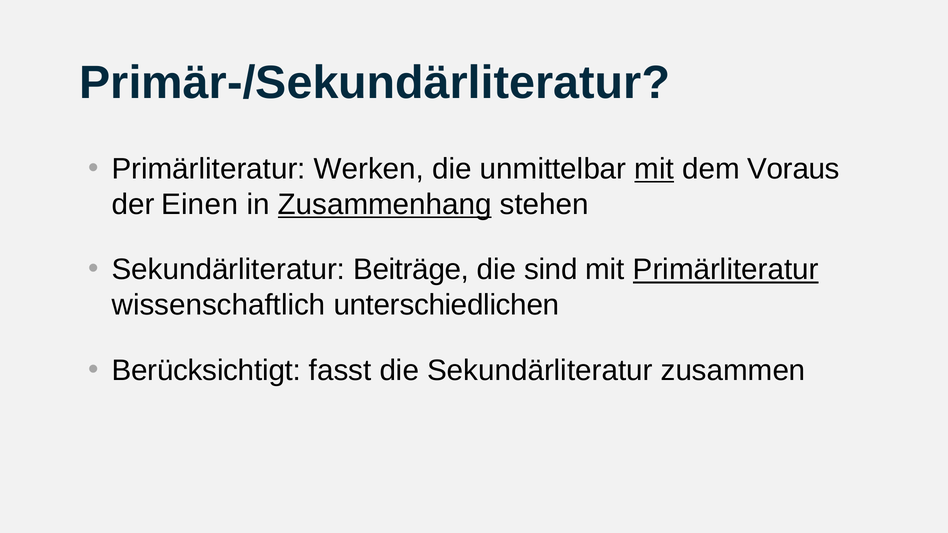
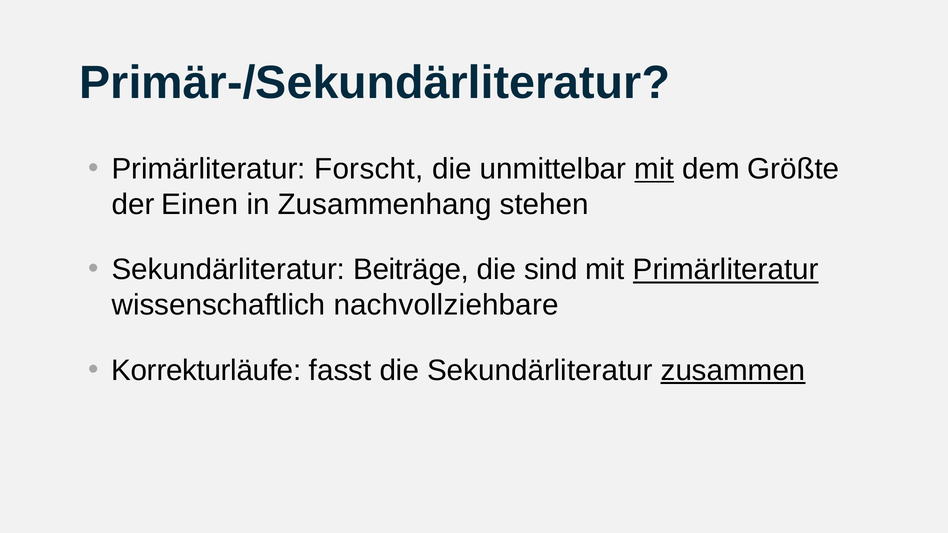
Werken: Werken -> Forscht
Voraus: Voraus -> Größte
Zusammenhang underline: present -> none
unterschiedlichen: unterschiedlichen -> nachvollziehbare
Berücksichtigt: Berücksichtigt -> Korrekturläufe
zusammen underline: none -> present
